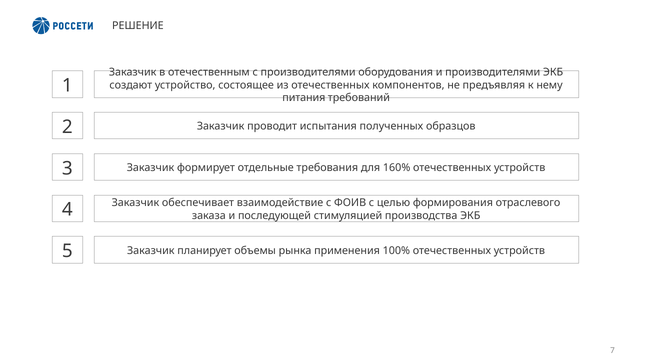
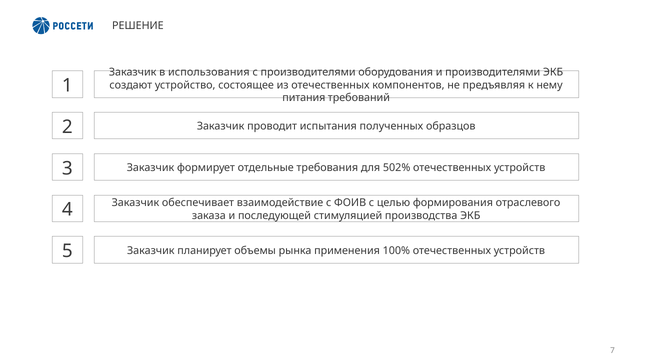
отечественным: отечественным -> использования
160%: 160% -> 502%
